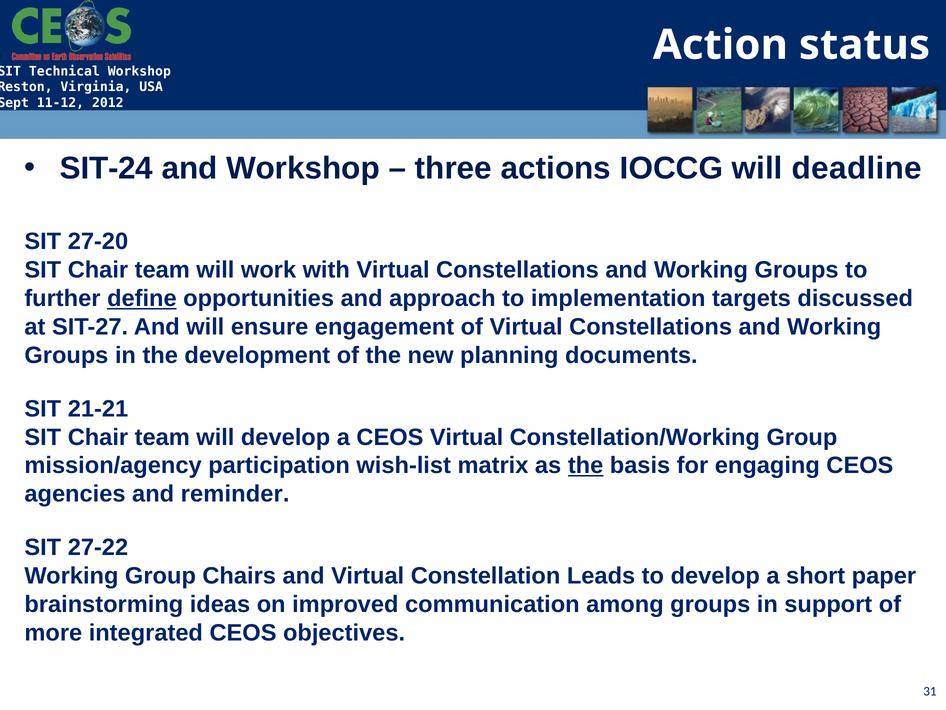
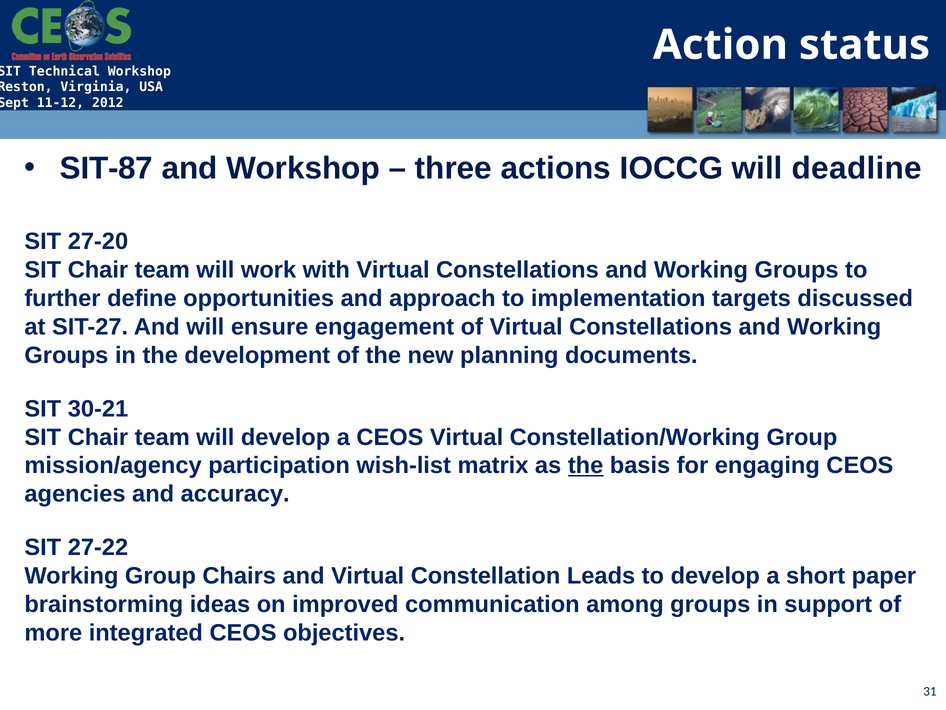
SIT-24: SIT-24 -> SIT-87
define underline: present -> none
21-21: 21-21 -> 30-21
reminder: reminder -> accuracy
